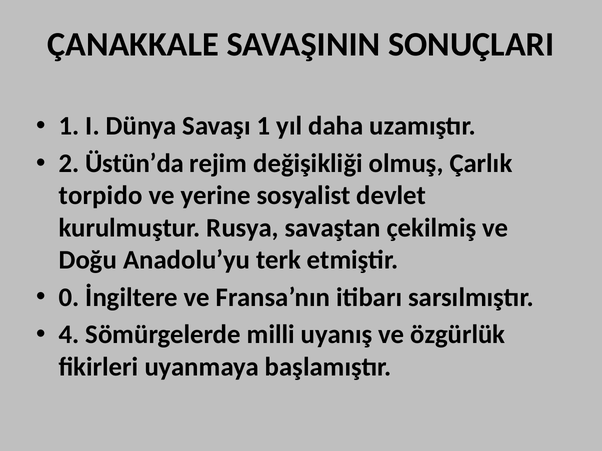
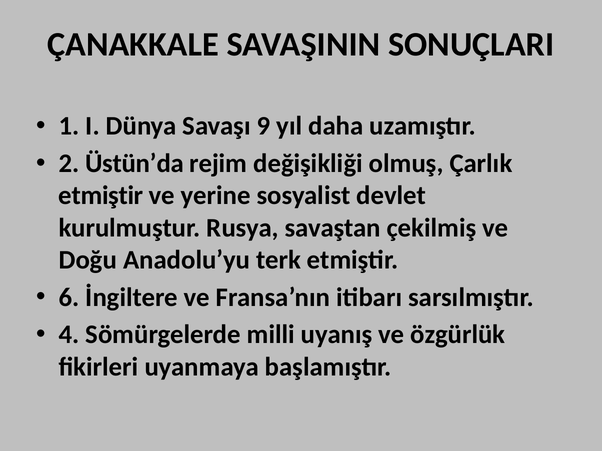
Savaşı 1: 1 -> 9
torpido at (101, 196): torpido -> etmiştir
0: 0 -> 6
